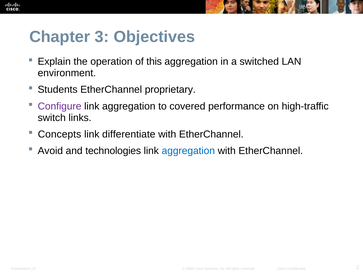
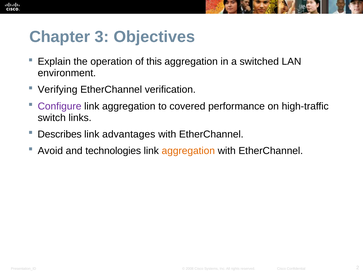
Students: Students -> Verifying
proprietary: proprietary -> verification
Concepts: Concepts -> Describes
differentiate: differentiate -> advantages
aggregation at (188, 151) colour: blue -> orange
